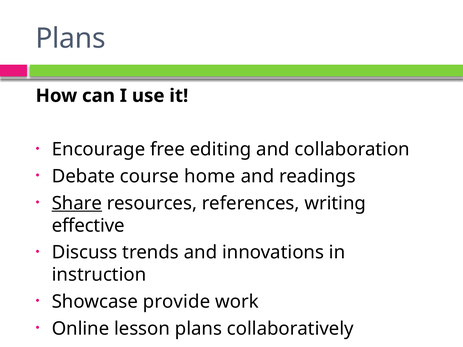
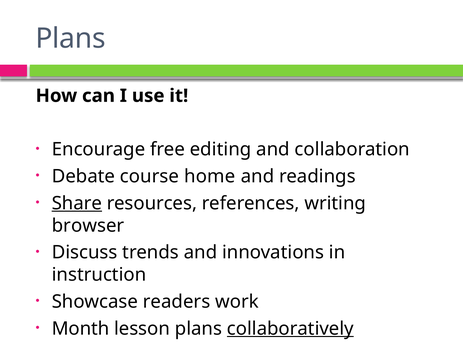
effective: effective -> browser
provide: provide -> readers
Online: Online -> Month
collaboratively underline: none -> present
